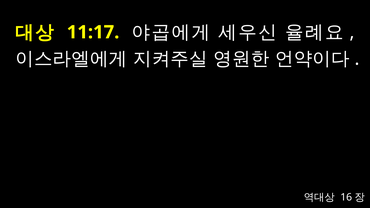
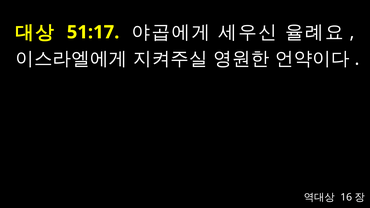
11:17: 11:17 -> 51:17
